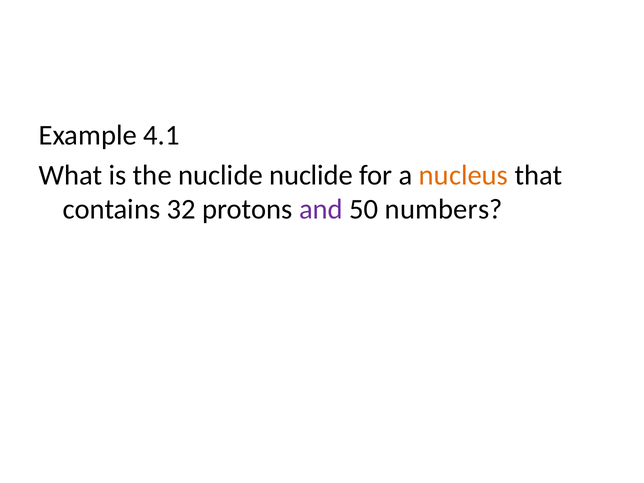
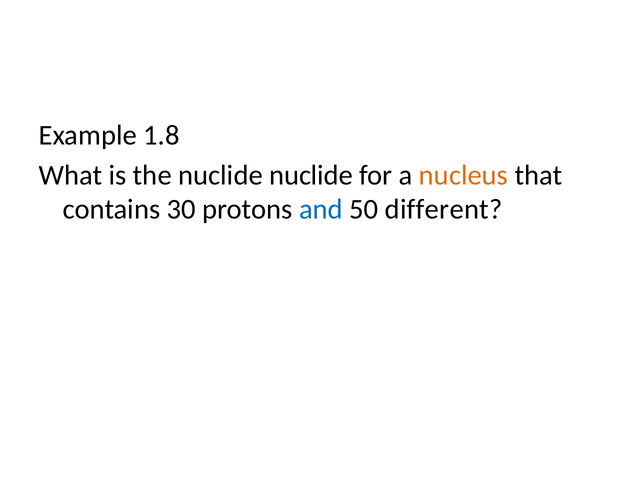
4.1: 4.1 -> 1.8
32: 32 -> 30
and colour: purple -> blue
numbers: numbers -> different
